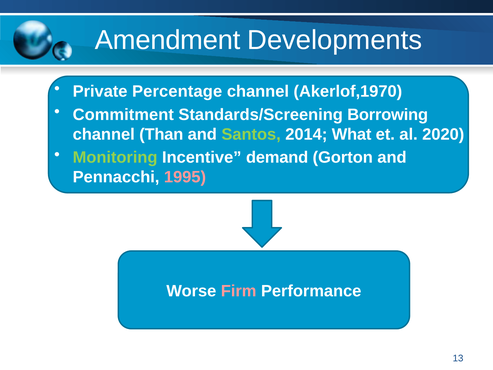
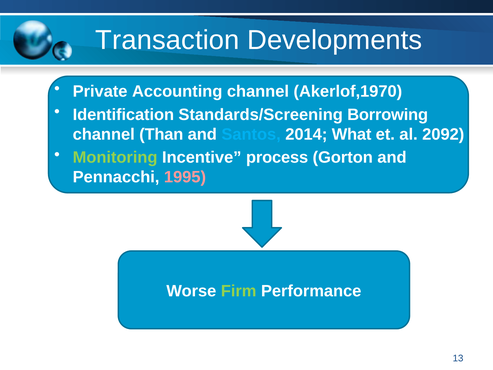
Amendment: Amendment -> Transaction
Percentage: Percentage -> Accounting
Commitment: Commitment -> Identification
Santos colour: light green -> light blue
2020: 2020 -> 2092
demand: demand -> process
Firm colour: pink -> light green
